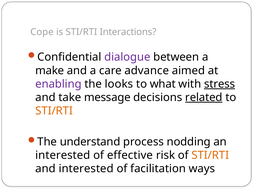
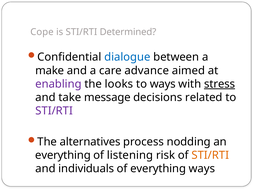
Interactions: Interactions -> Determined
dialogue colour: purple -> blue
to what: what -> ways
related underline: present -> none
STI/RTI at (54, 111) colour: orange -> purple
understand: understand -> alternatives
interested at (63, 156): interested -> everything
effective: effective -> listening
and interested: interested -> individuals
of facilitation: facilitation -> everything
